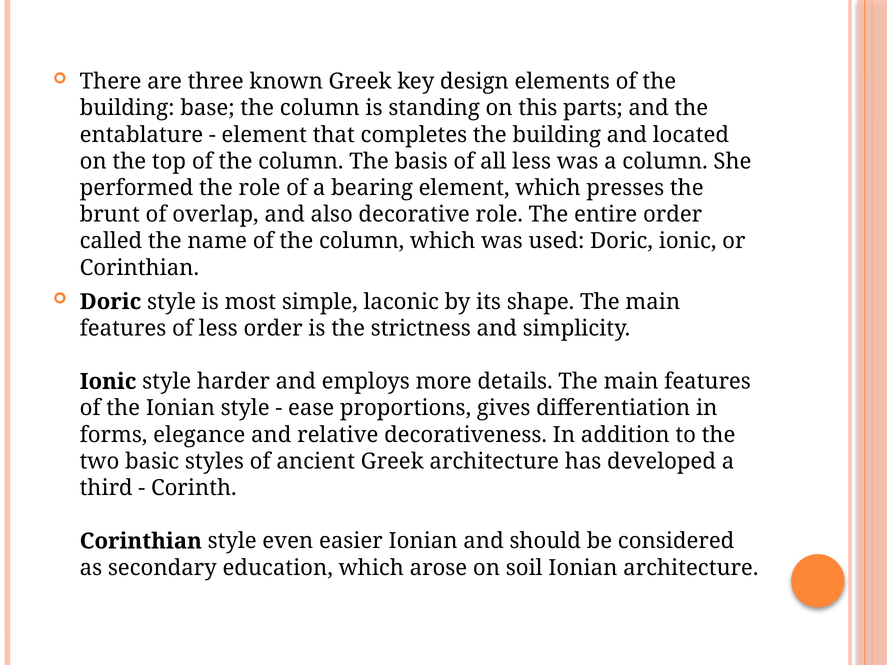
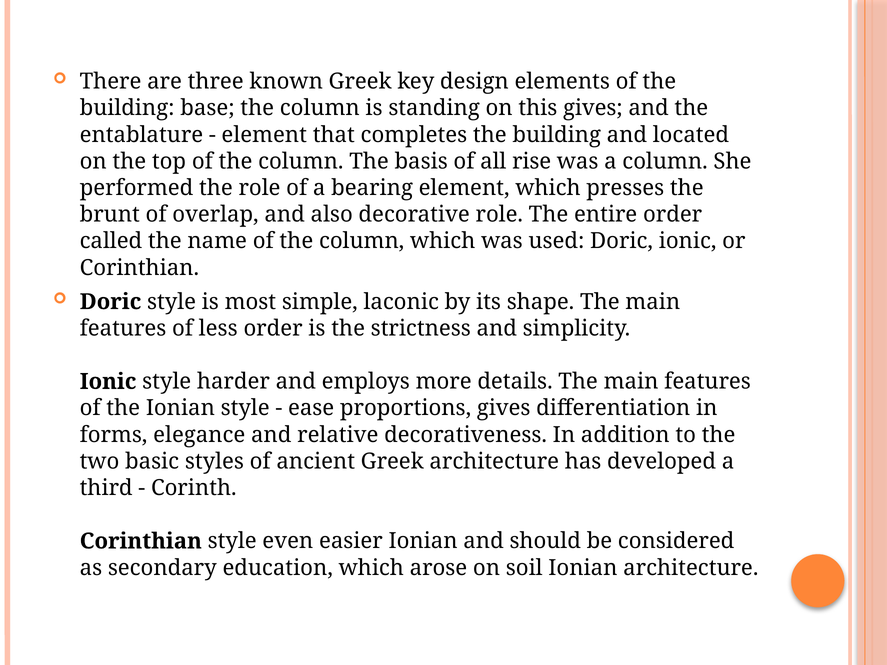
this parts: parts -> gives
all less: less -> rise
